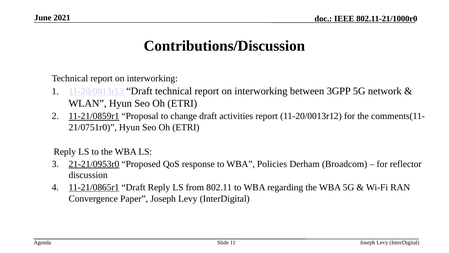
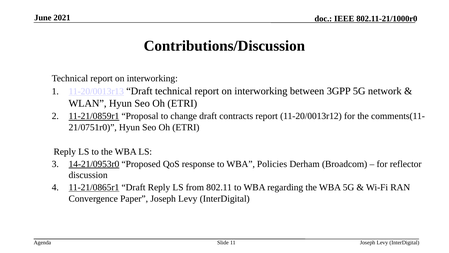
activities: activities -> contracts
21-21/0953r0: 21-21/0953r0 -> 14-21/0953r0
